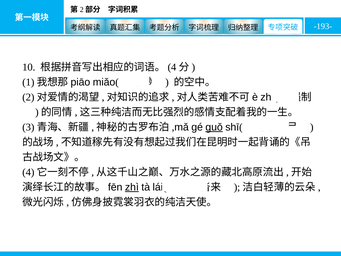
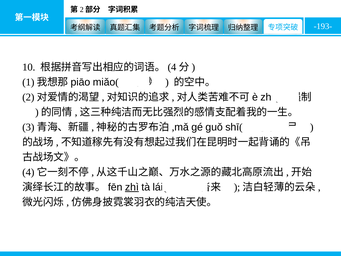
guǒ underline: present -> none
